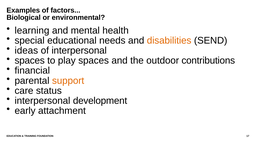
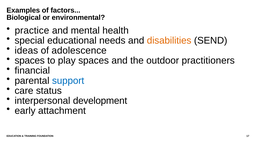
learning: learning -> practice
of interpersonal: interpersonal -> adolescence
contributions: contributions -> practitioners
support colour: orange -> blue
